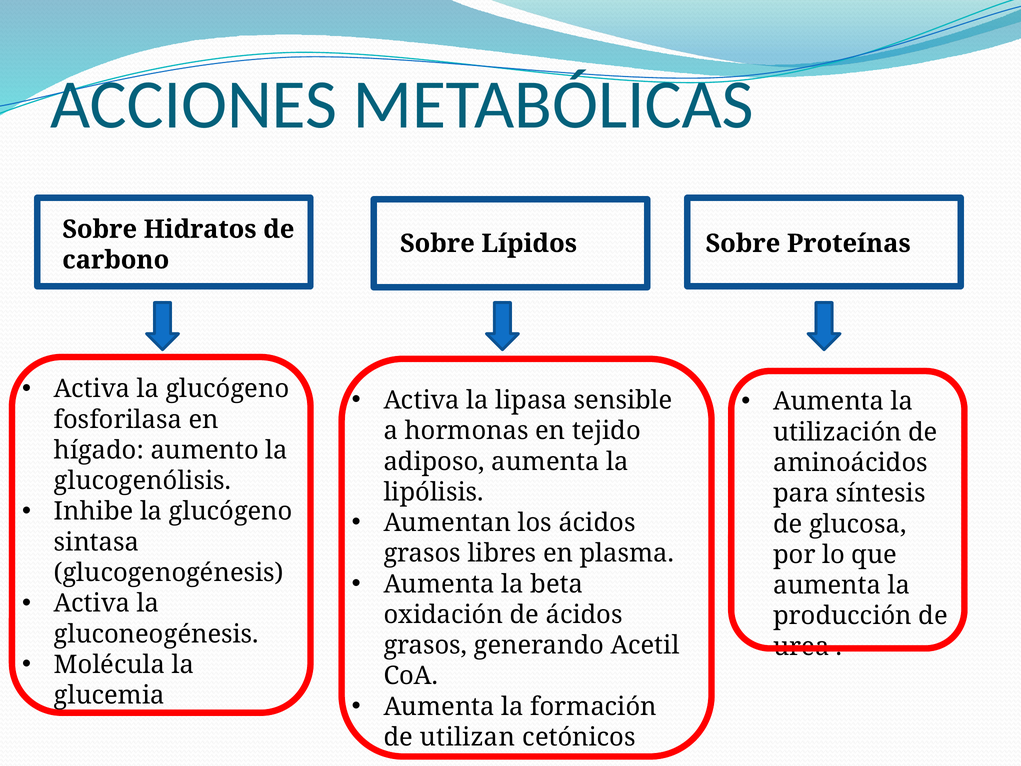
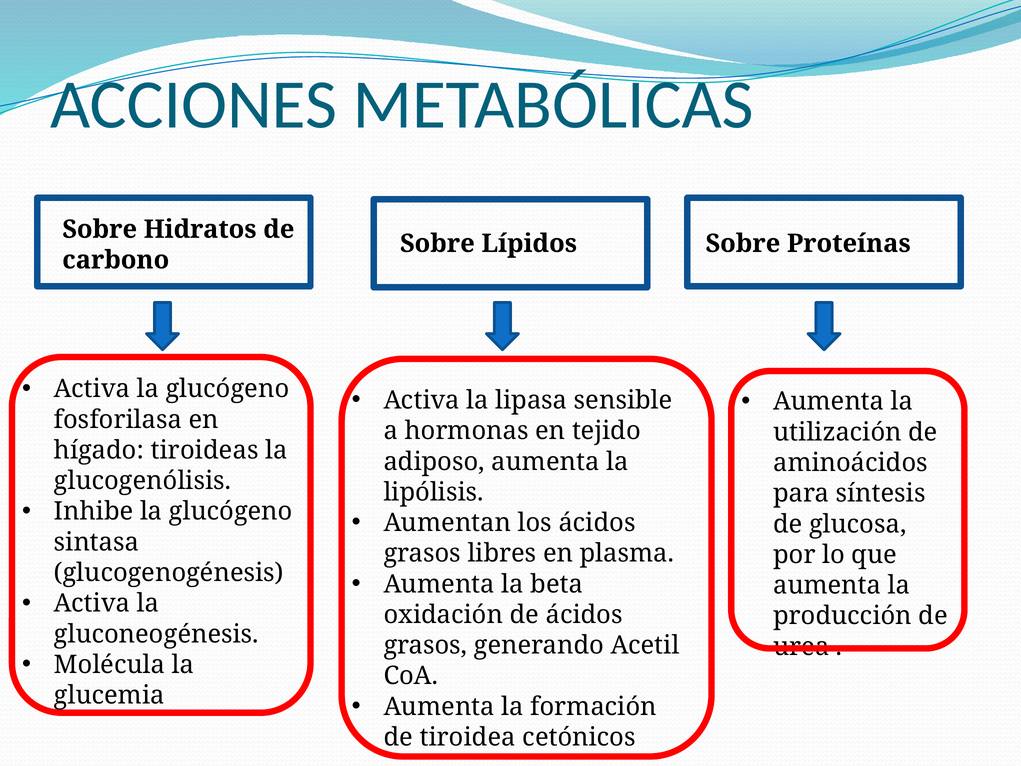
aumento: aumento -> tiroideas
utilizan: utilizan -> tiroidea
